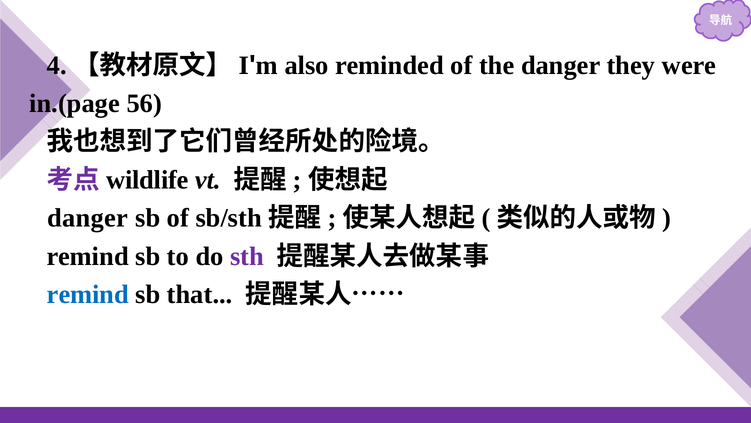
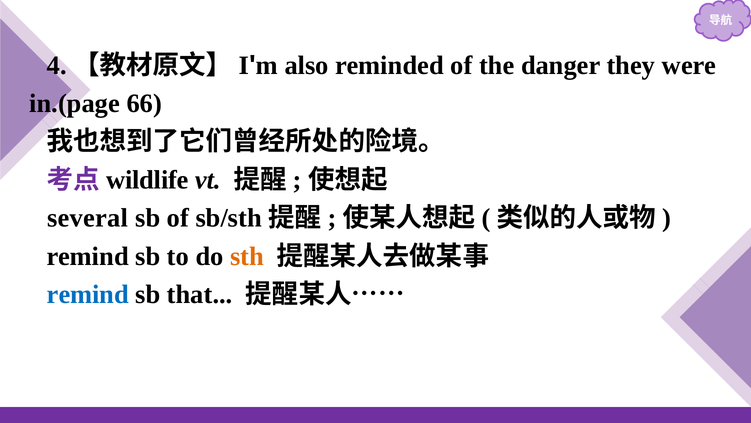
56: 56 -> 66
danger at (88, 218): danger -> several
sth colour: purple -> orange
